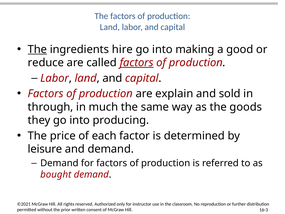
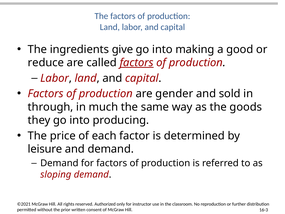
The at (37, 49) underline: present -> none
hire: hire -> give
explain: explain -> gender
bought: bought -> sloping
